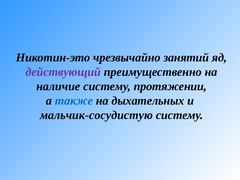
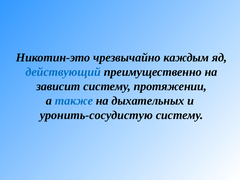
занятий: занятий -> каждым
действующий colour: purple -> blue
наличие: наличие -> зависит
мальчик-сосудистую: мальчик-сосудистую -> уронить-сосудистую
